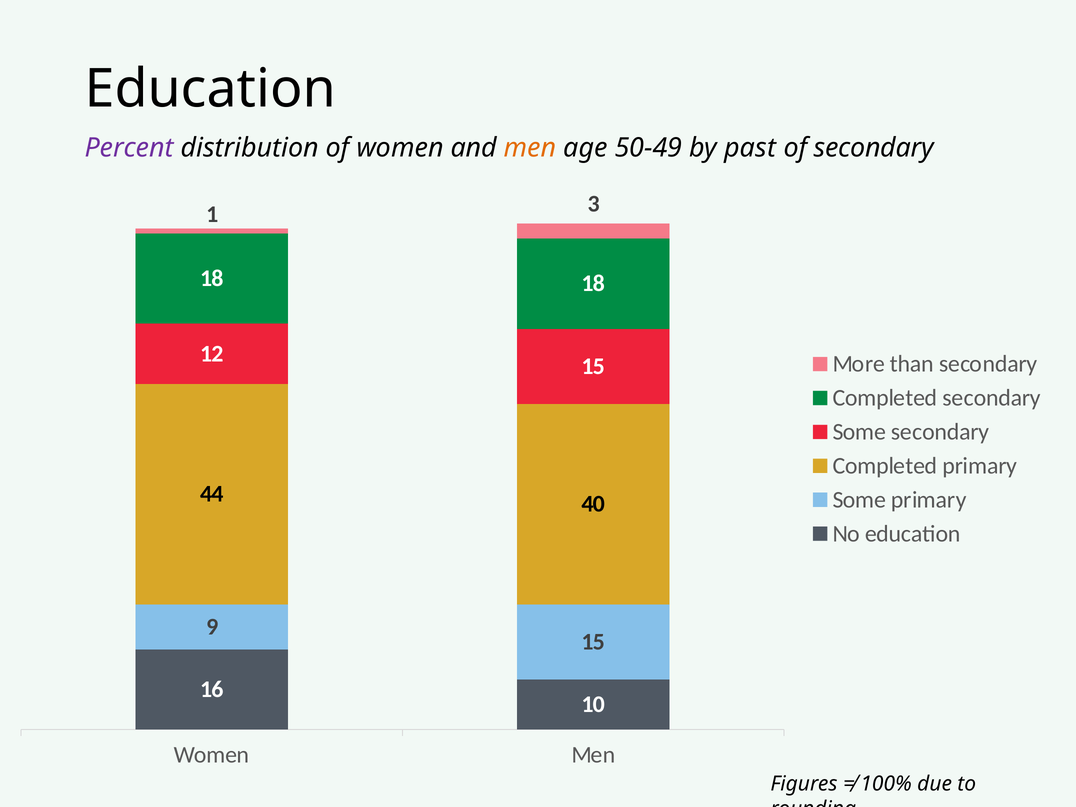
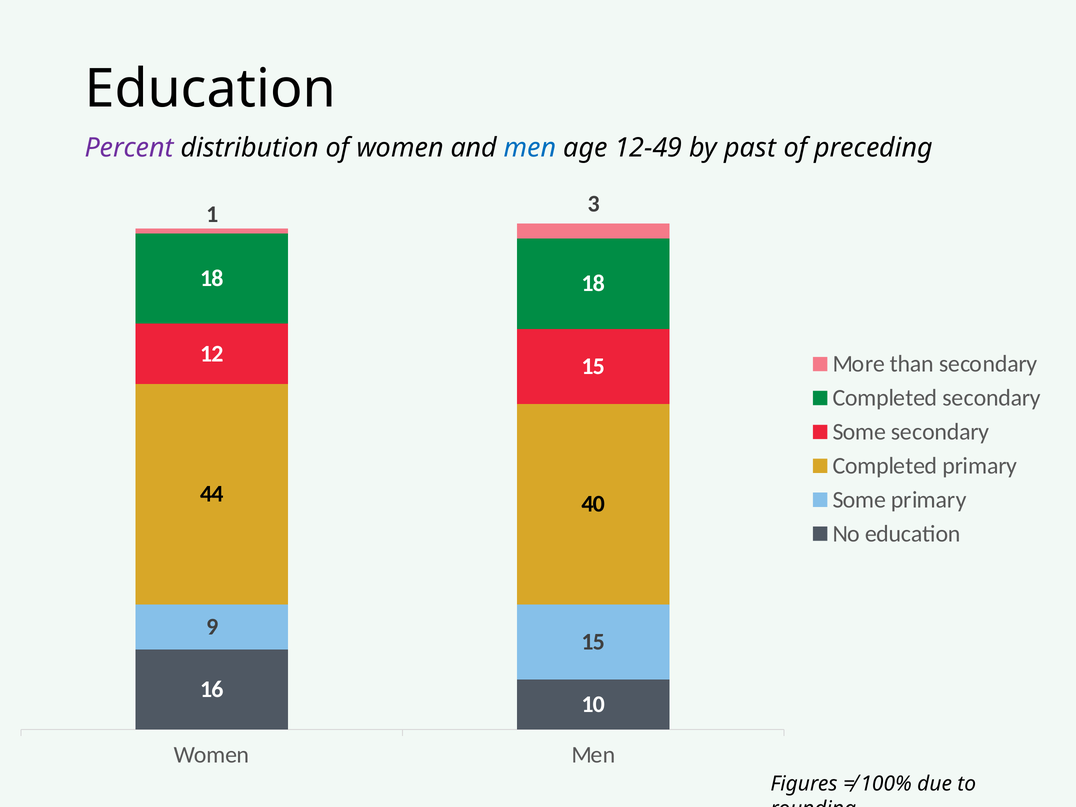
men at (530, 148) colour: orange -> blue
50-49: 50-49 -> 12-49
of secondary: secondary -> preceding
